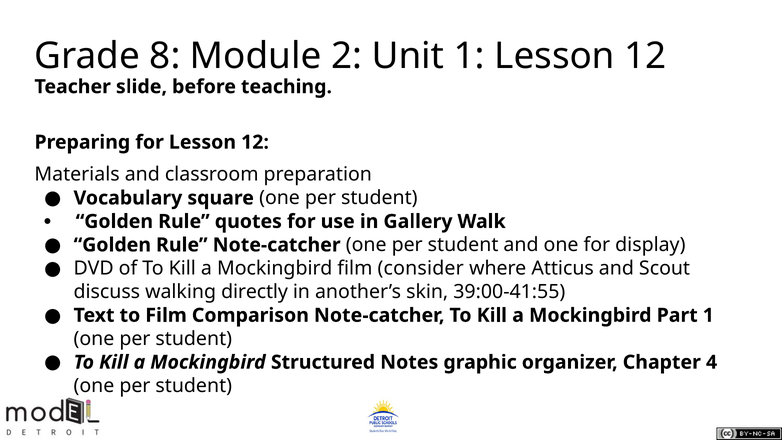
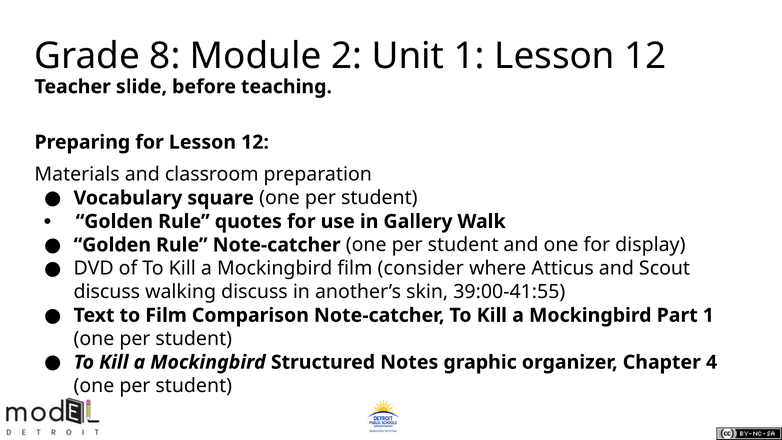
walking directly: directly -> discuss
